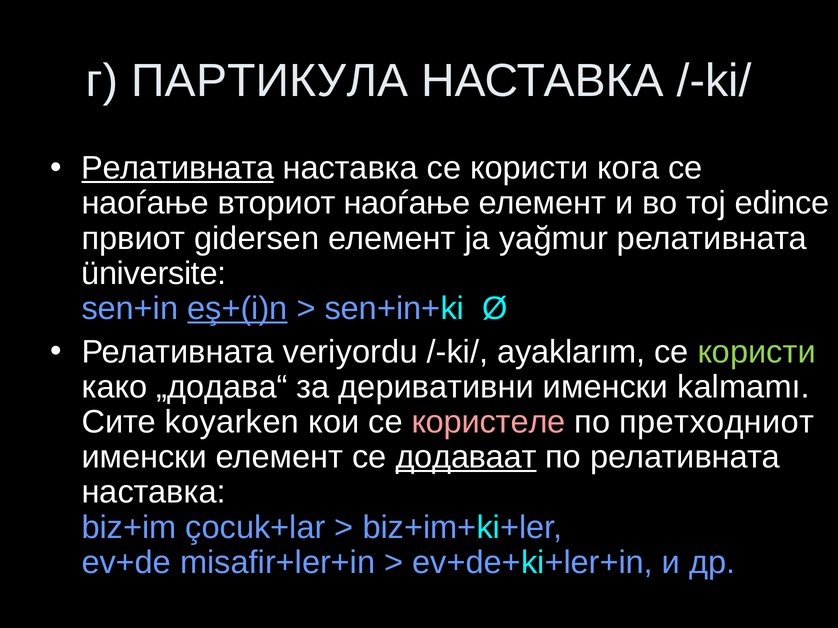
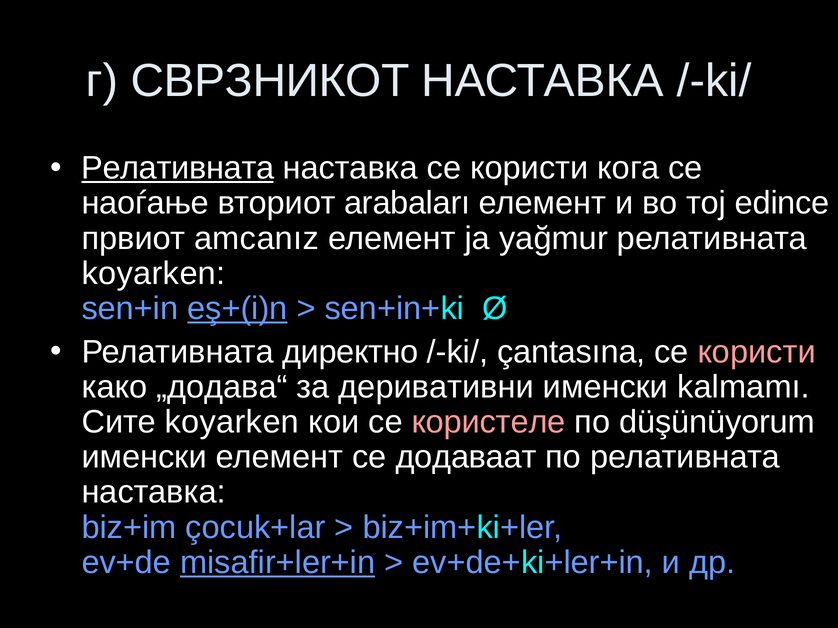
ПАРТИКУЛА: ПАРТИКУЛА -> СВРЗНИКОТ
вториот наоѓање: наоѓање -> arabaları
gidersen: gidersen -> amcanız
üniversite at (154, 274): üniversite -> koyarken
veriyordu: veriyordu -> директно
ayaklarım: ayaklarım -> çantasına
користи at (757, 352) colour: light green -> pink
претходниот: претходниот -> düşünüyorum
додаваат underline: present -> none
misafir+ler+in underline: none -> present
